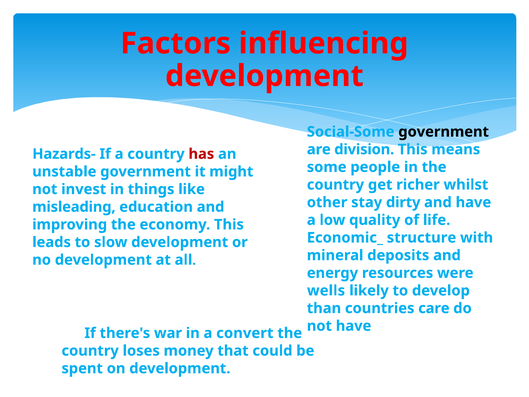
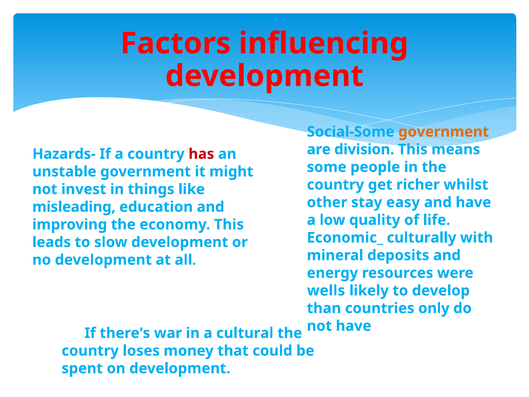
government at (444, 132) colour: black -> orange
dirty: dirty -> easy
structure: structure -> culturally
care: care -> only
convert: convert -> cultural
